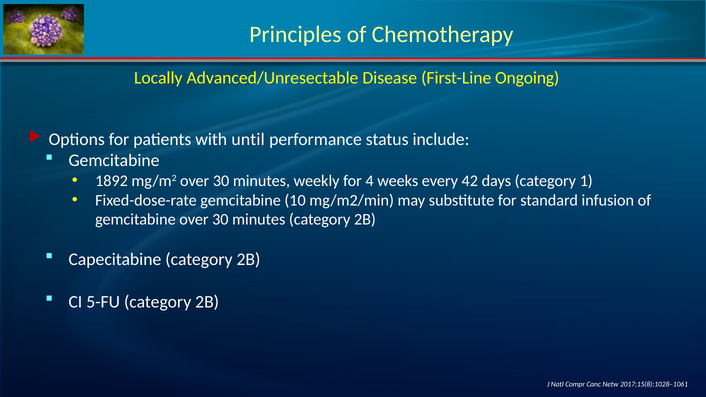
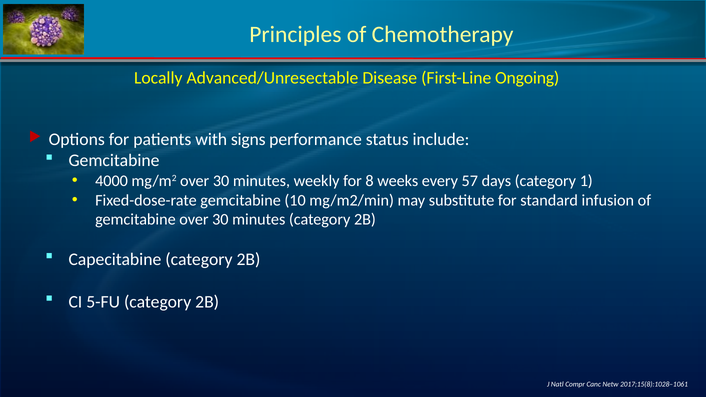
until: until -> signs
1892: 1892 -> 4000
4: 4 -> 8
42: 42 -> 57
